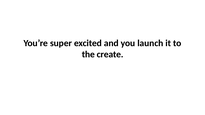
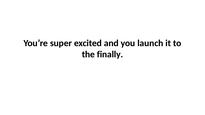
create: create -> finally
